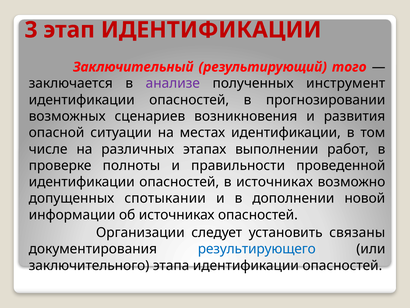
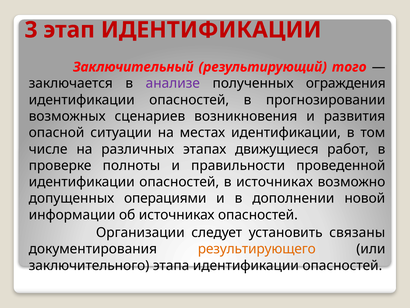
инструмент: инструмент -> ограждения
выполнении: выполнении -> движущиеся
спотыкании: спотыкании -> операциями
результирующего colour: blue -> orange
